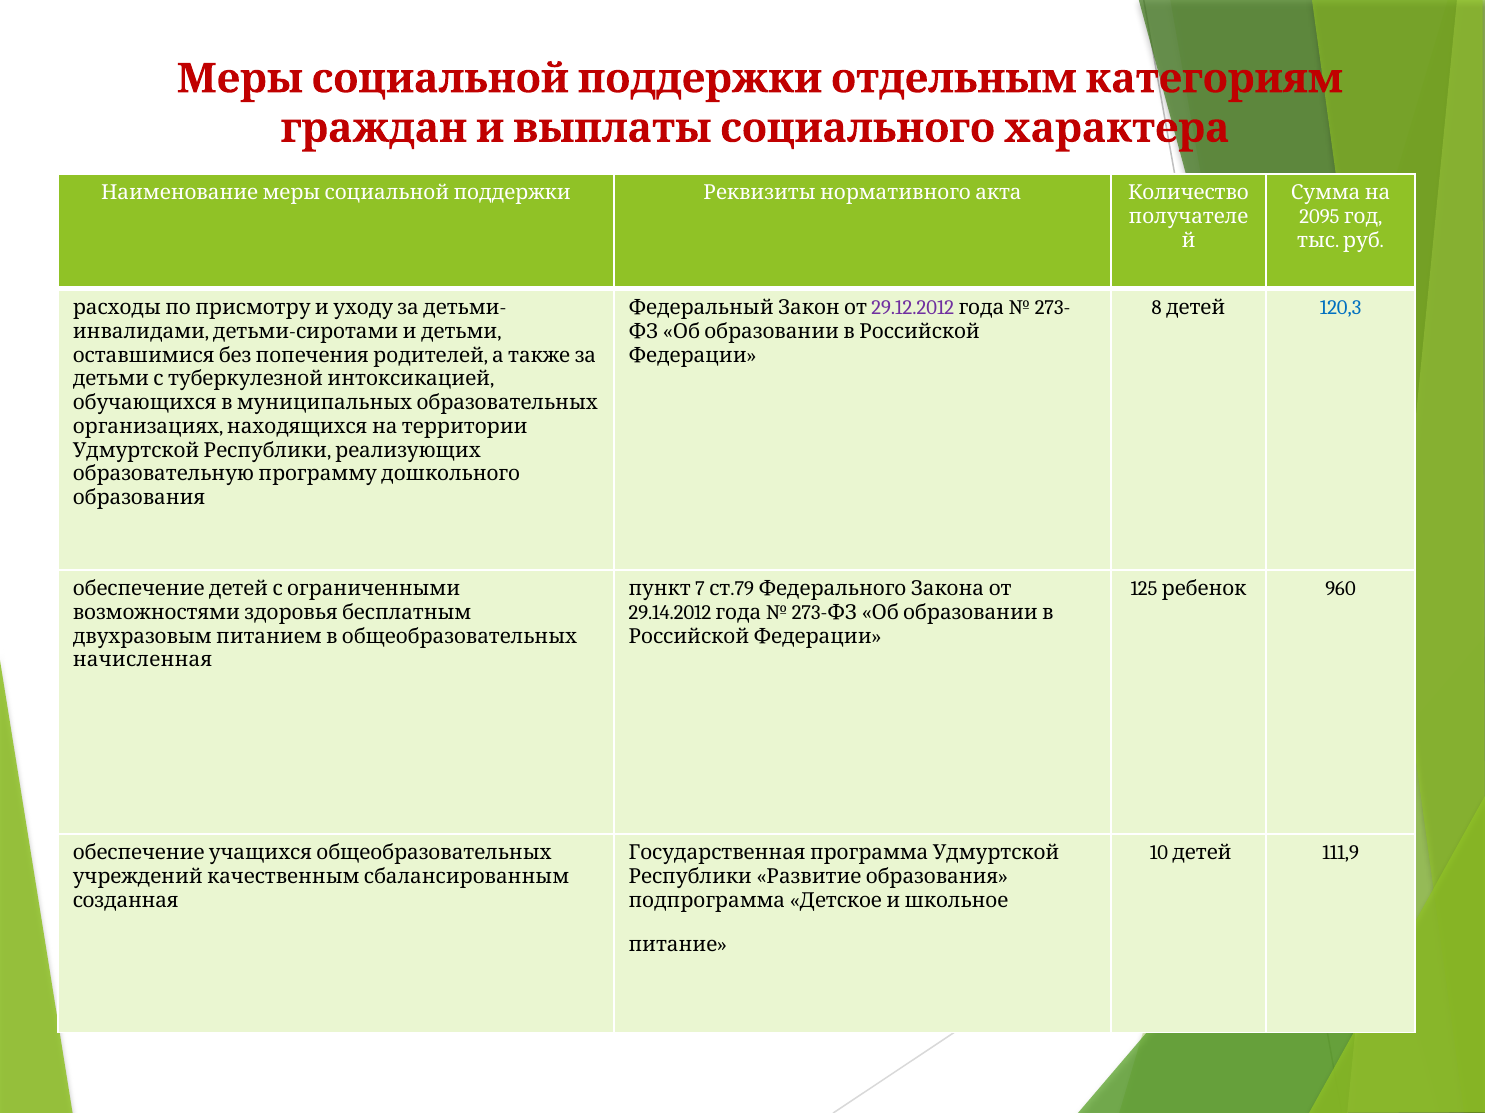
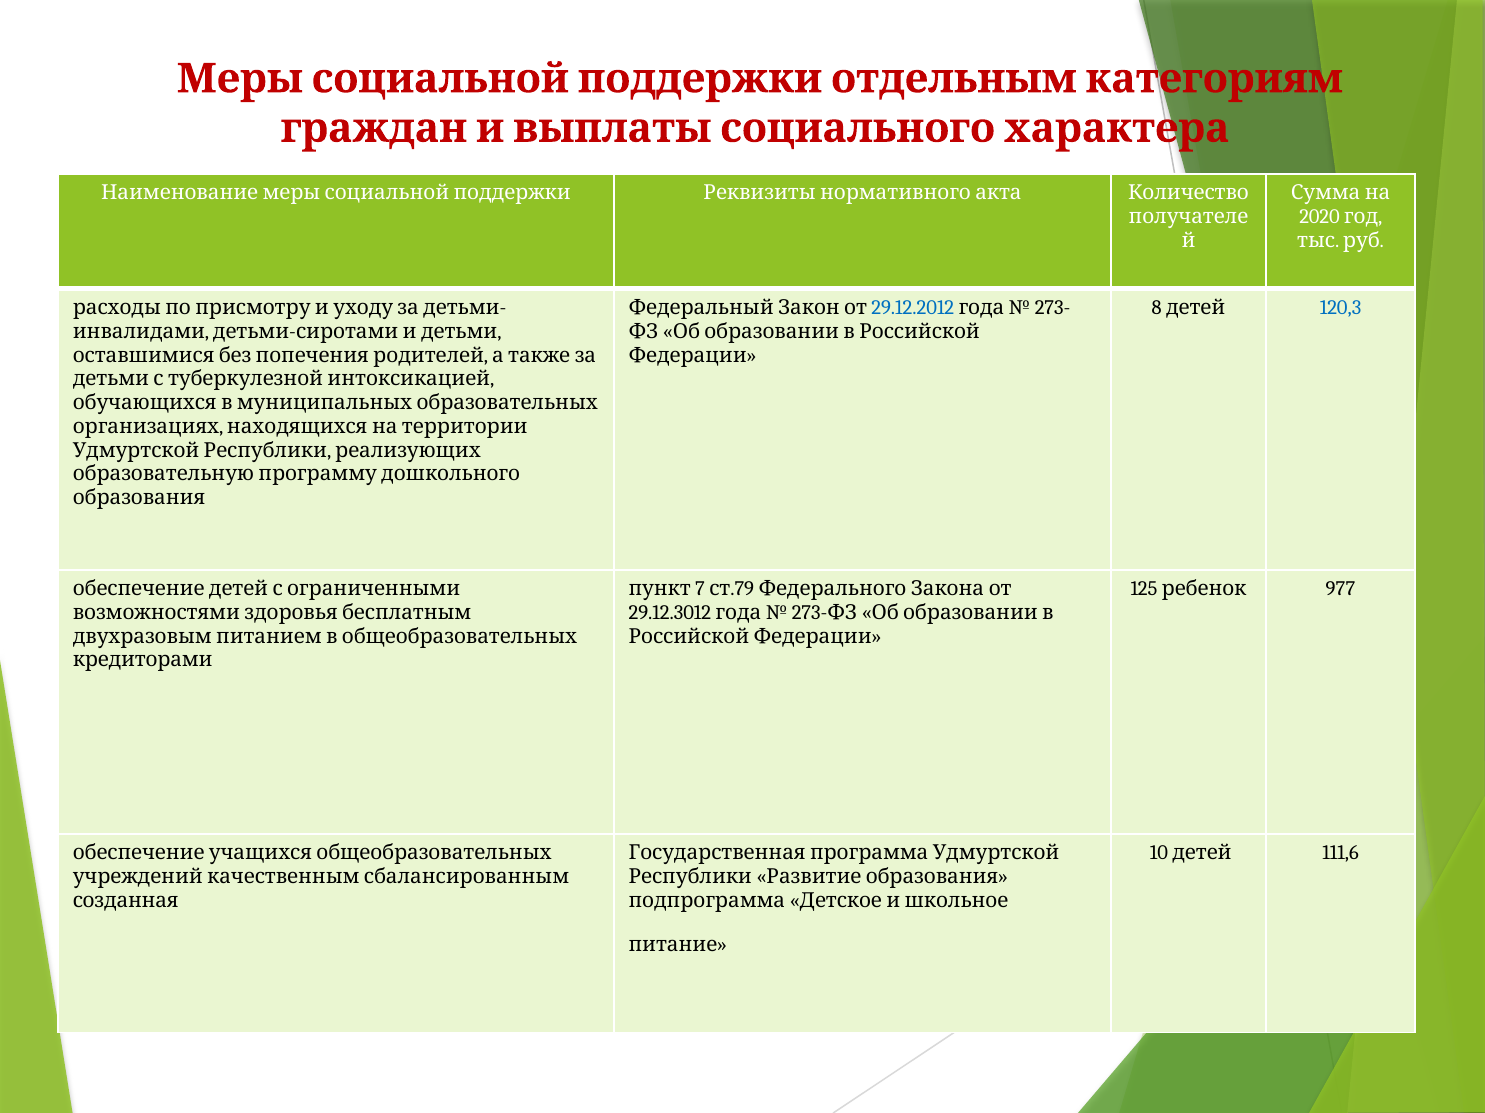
2095: 2095 -> 2020
29.12.2012 colour: purple -> blue
960: 960 -> 977
29.14.2012: 29.14.2012 -> 29.12.3012
начисленная: начисленная -> кредиторами
111,9: 111,9 -> 111,6
